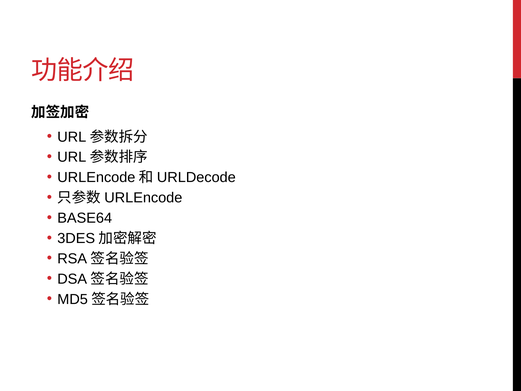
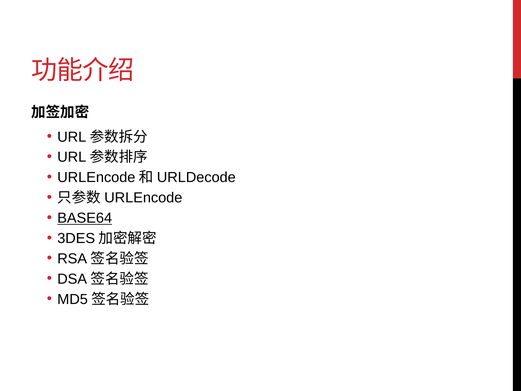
BASE64 underline: none -> present
